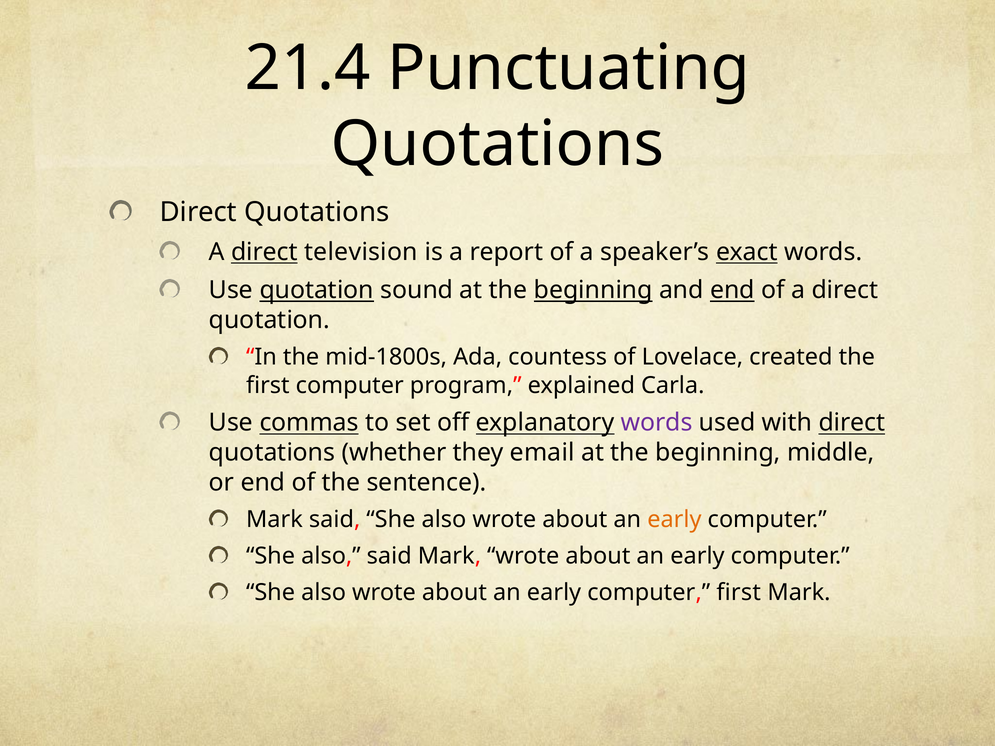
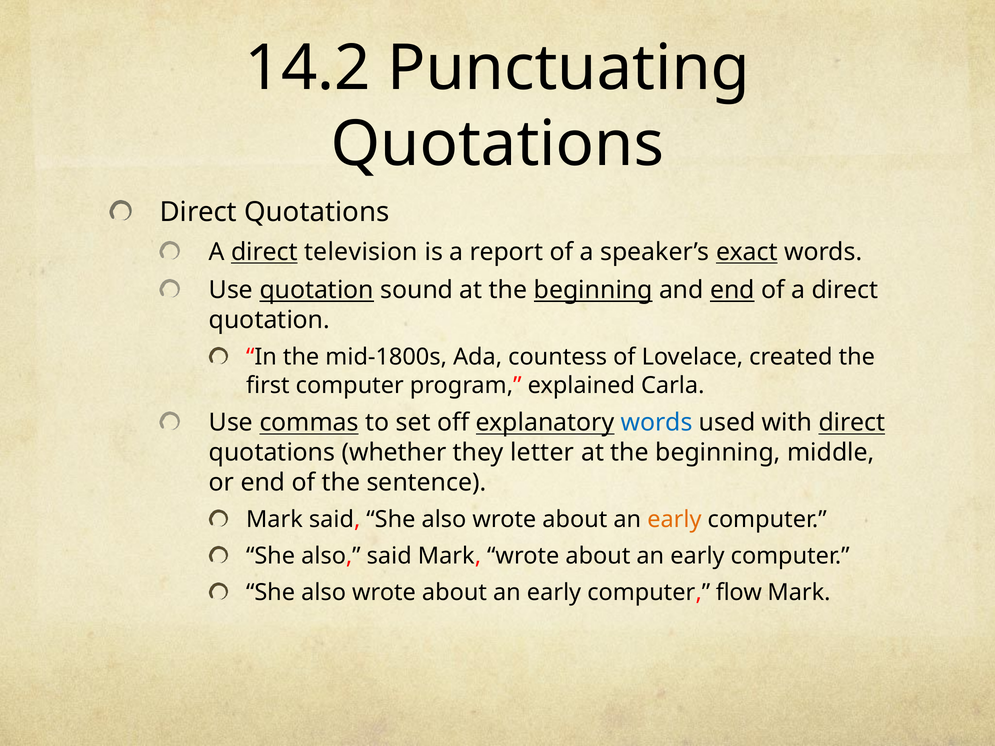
21.4: 21.4 -> 14.2
words at (657, 423) colour: purple -> blue
email: email -> letter
computer first: first -> flow
